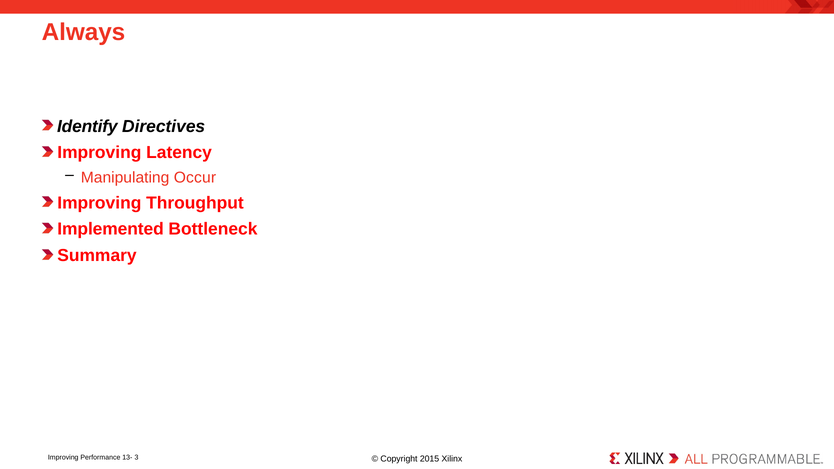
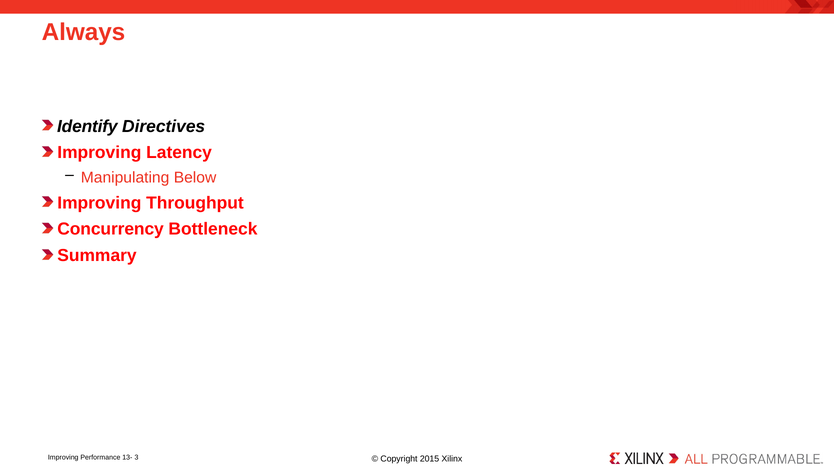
Occur: Occur -> Below
Implemented: Implemented -> Concurrency
